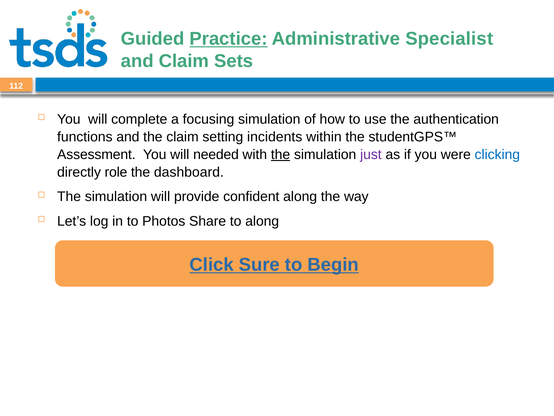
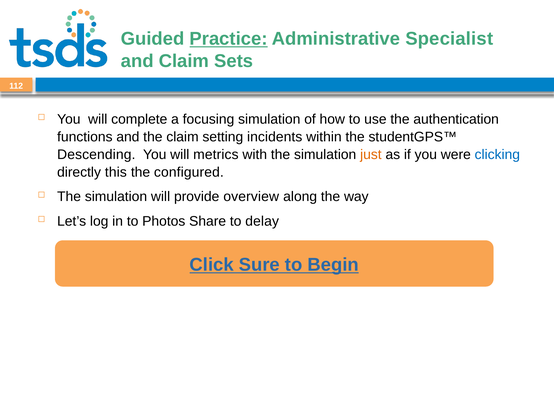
Assessment: Assessment -> Descending
needed: needed -> metrics
the at (281, 154) underline: present -> none
just colour: purple -> orange
role: role -> this
dashboard: dashboard -> configured
confident: confident -> overview
to along: along -> delay
